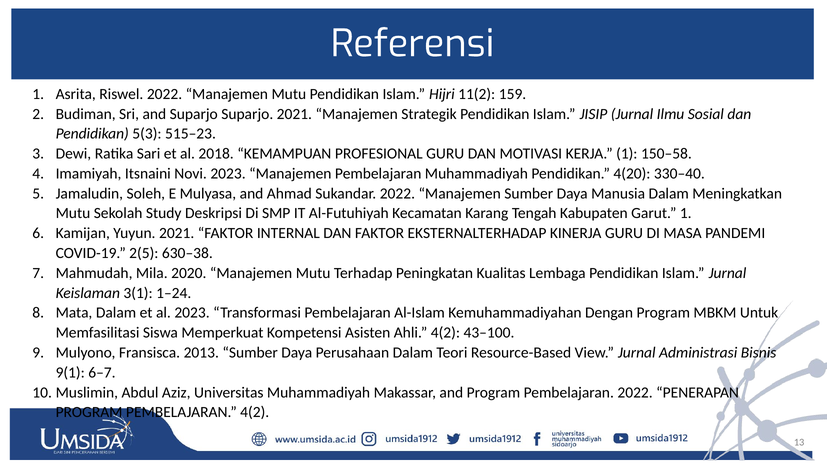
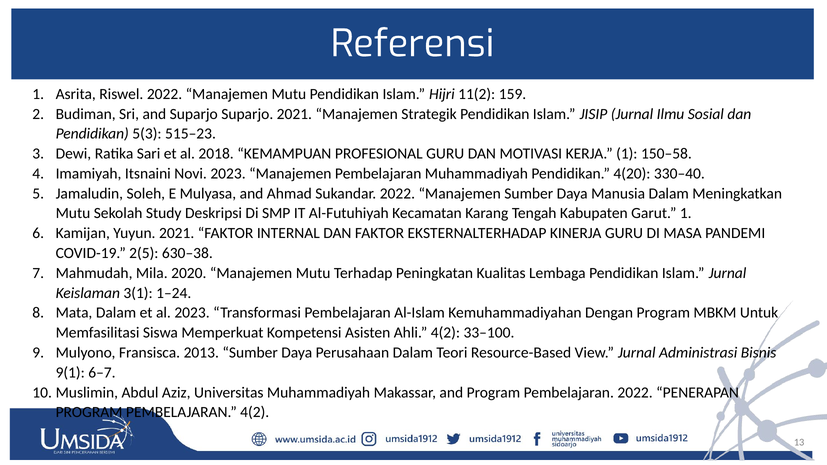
43–100: 43–100 -> 33–100
